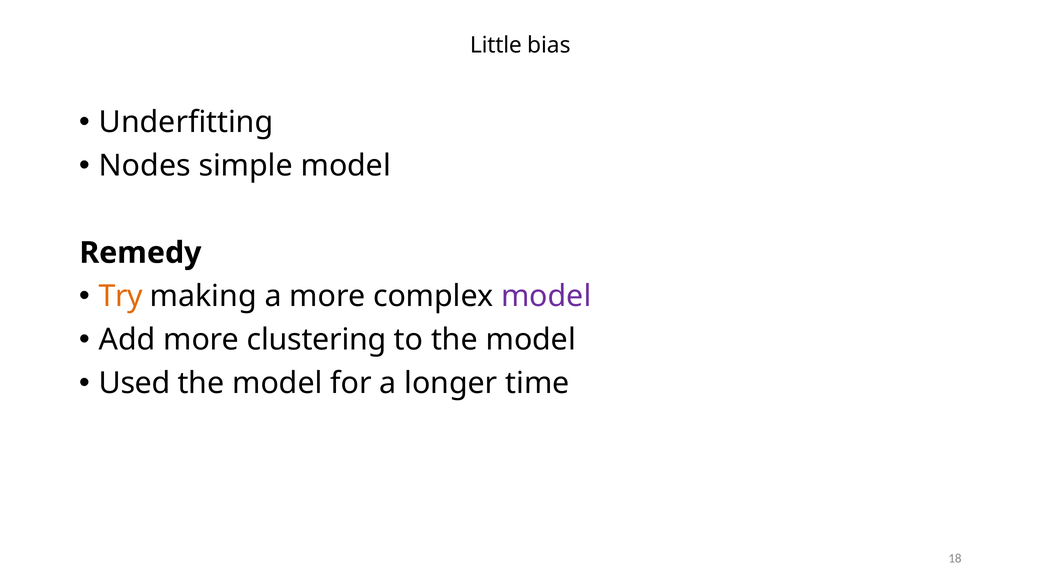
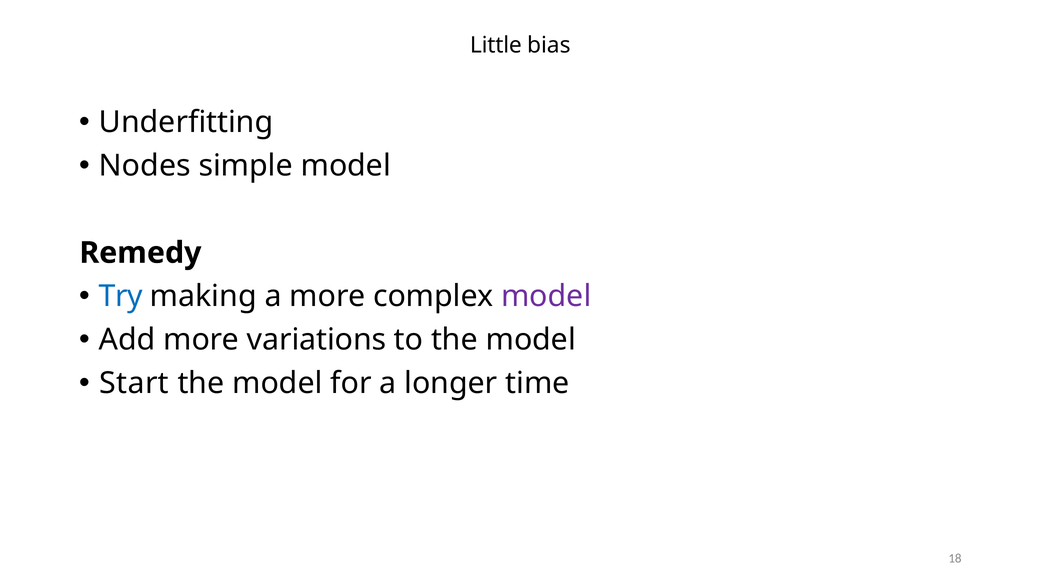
Try colour: orange -> blue
clustering: clustering -> variations
Used: Used -> Start
